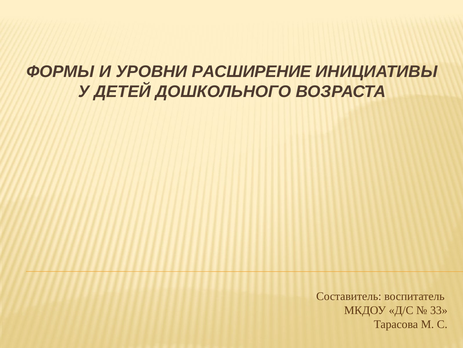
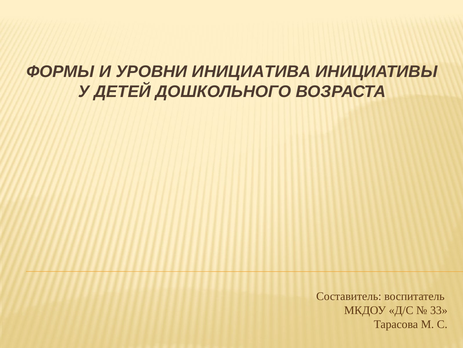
РАСШИРЕНИЕ: РАСШИРЕНИЕ -> ИНИЦИАТИВА
